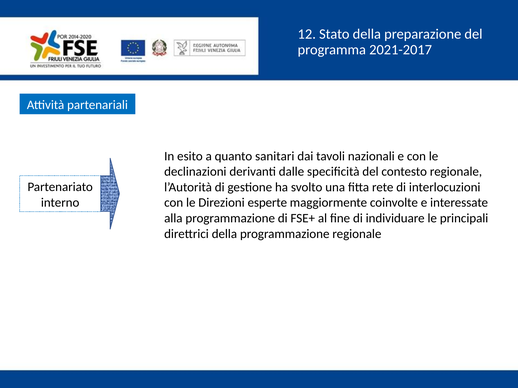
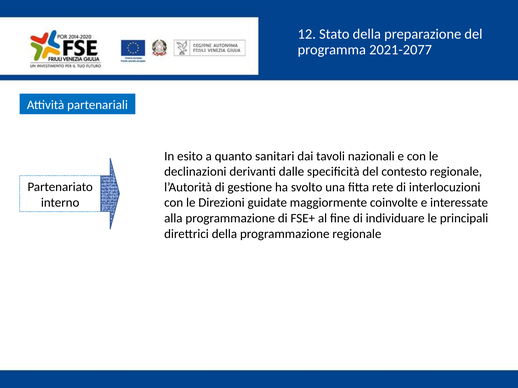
2021-2017: 2021-2017 -> 2021-2077
esperte: esperte -> guidate
